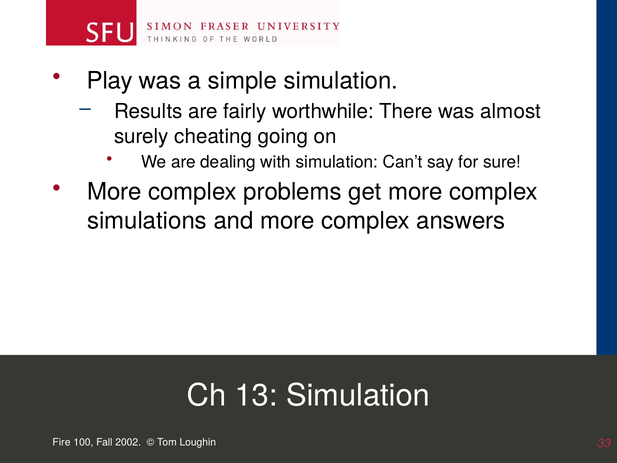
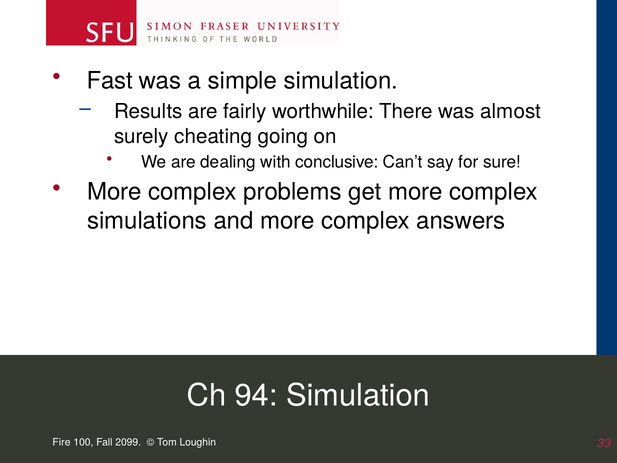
Play: Play -> Fast
with simulation: simulation -> conclusive
13: 13 -> 94
2002: 2002 -> 2099
